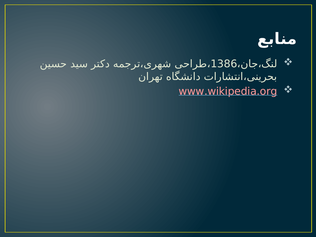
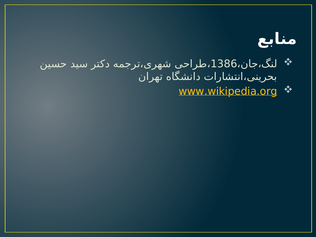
www.wikipedia.org colour: pink -> yellow
